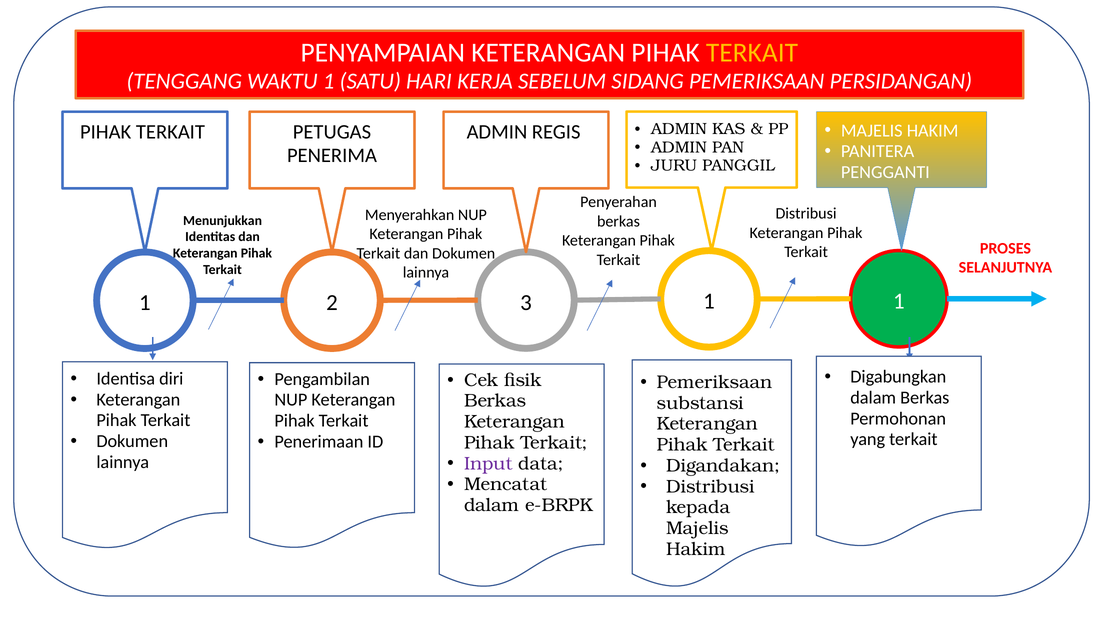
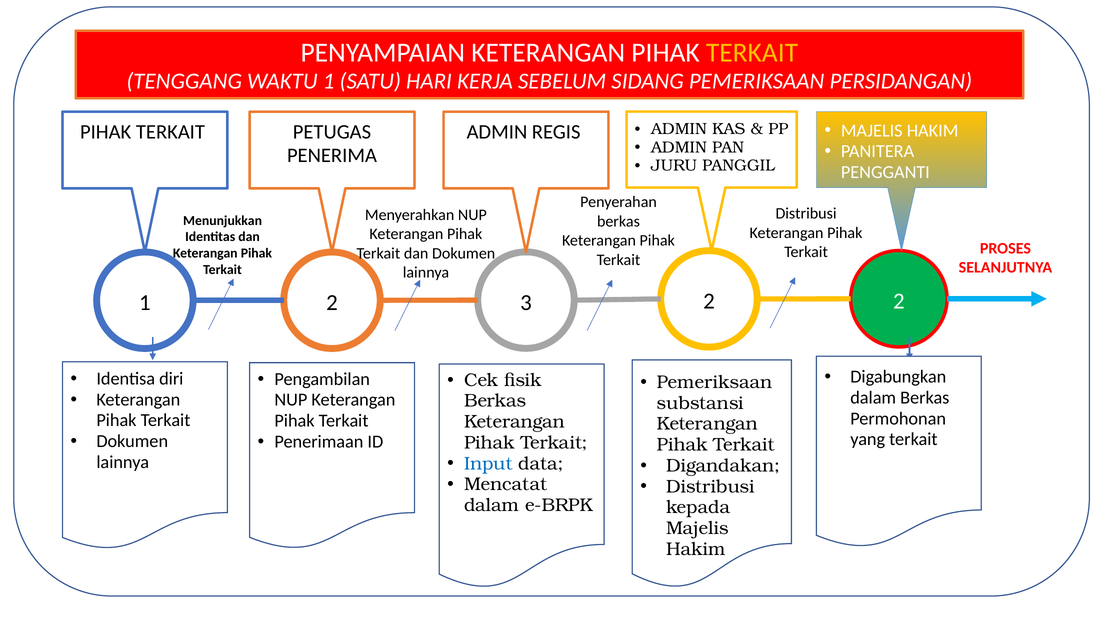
2 1: 1 -> 2
1 at (899, 301): 1 -> 2
Input colour: purple -> blue
